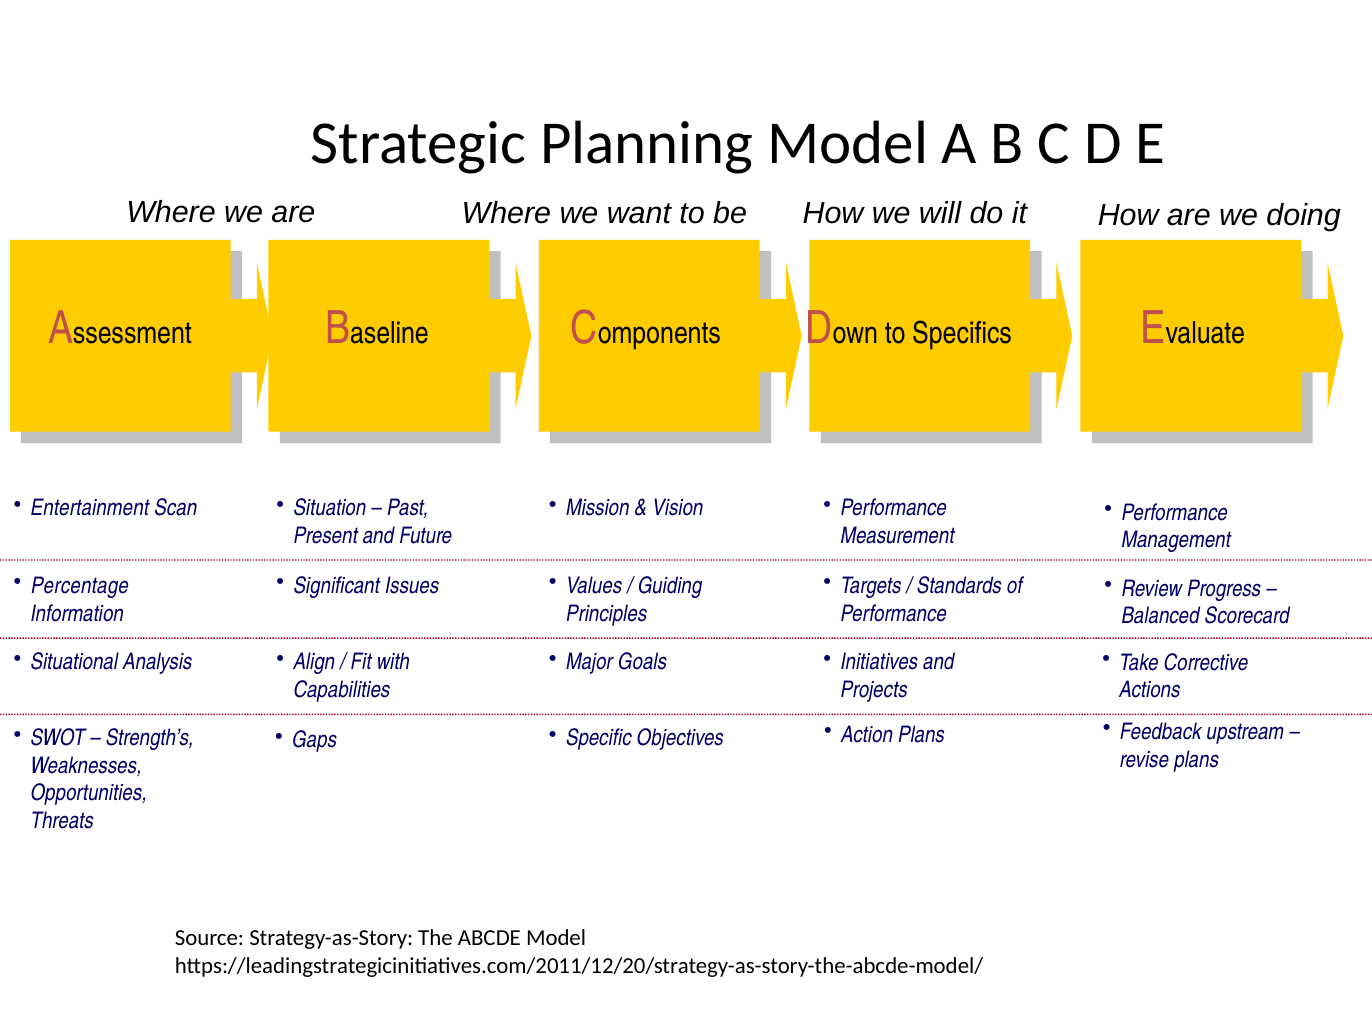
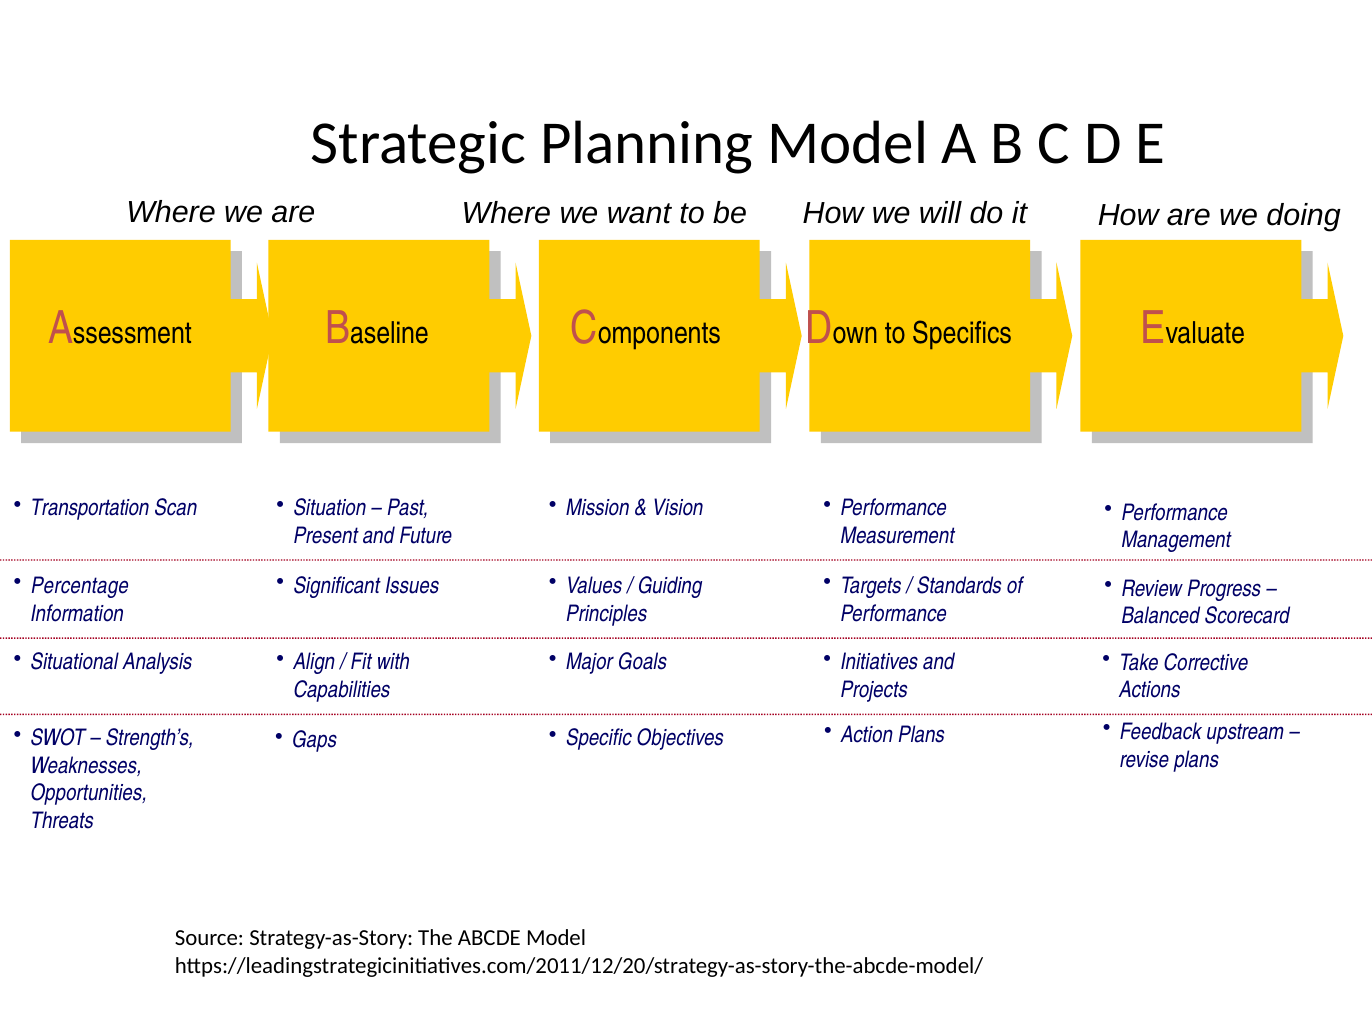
Entertainment: Entertainment -> Transportation
